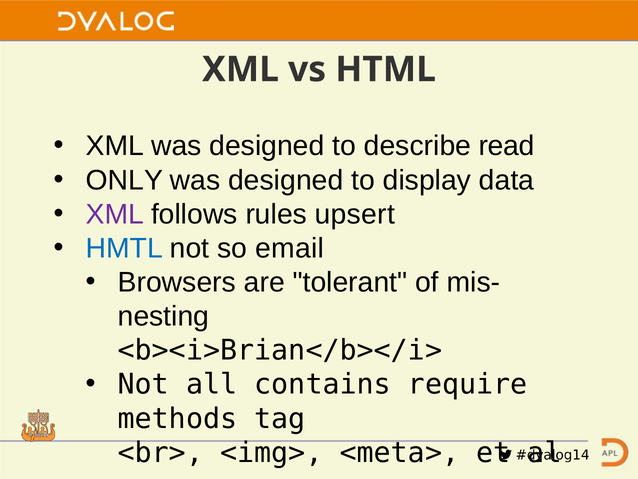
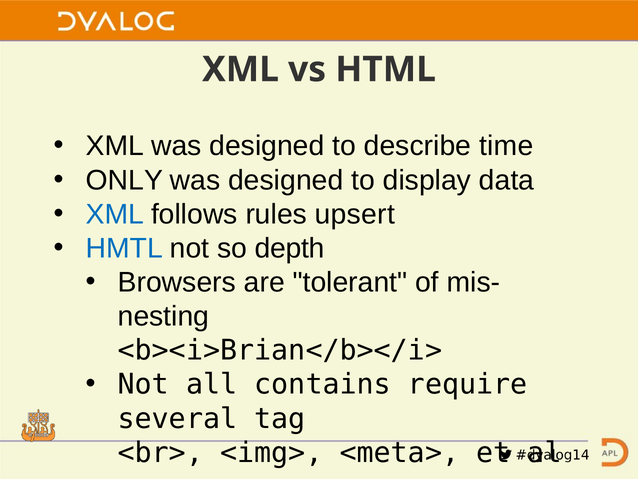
read: read -> time
XML at (115, 214) colour: purple -> blue
email: email -> depth
methods: methods -> several
